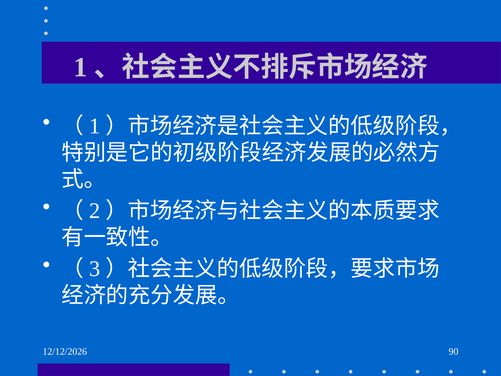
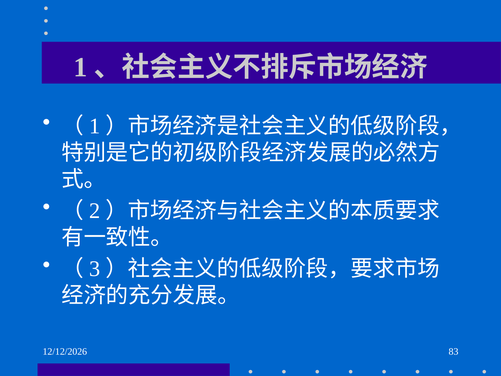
90: 90 -> 83
